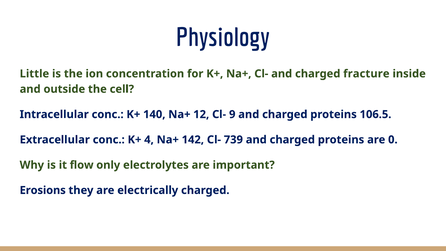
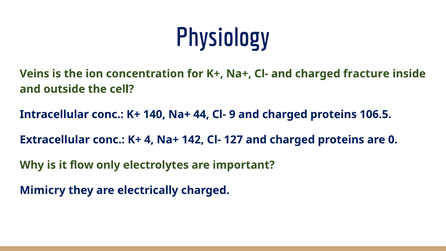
Little: Little -> Veins
12: 12 -> 44
739: 739 -> 127
Erosions: Erosions -> Mimicry
